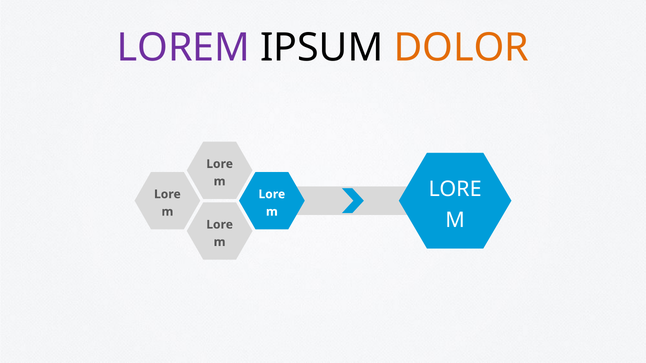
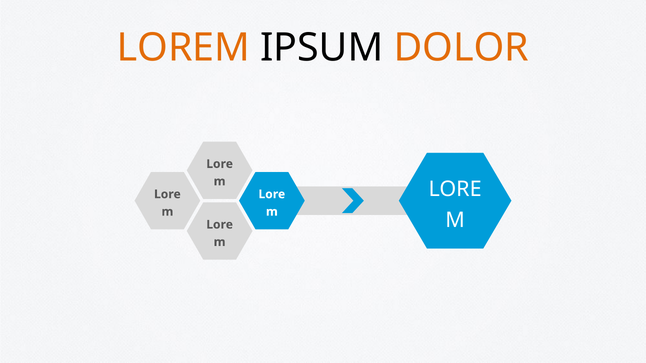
LOREM colour: purple -> orange
